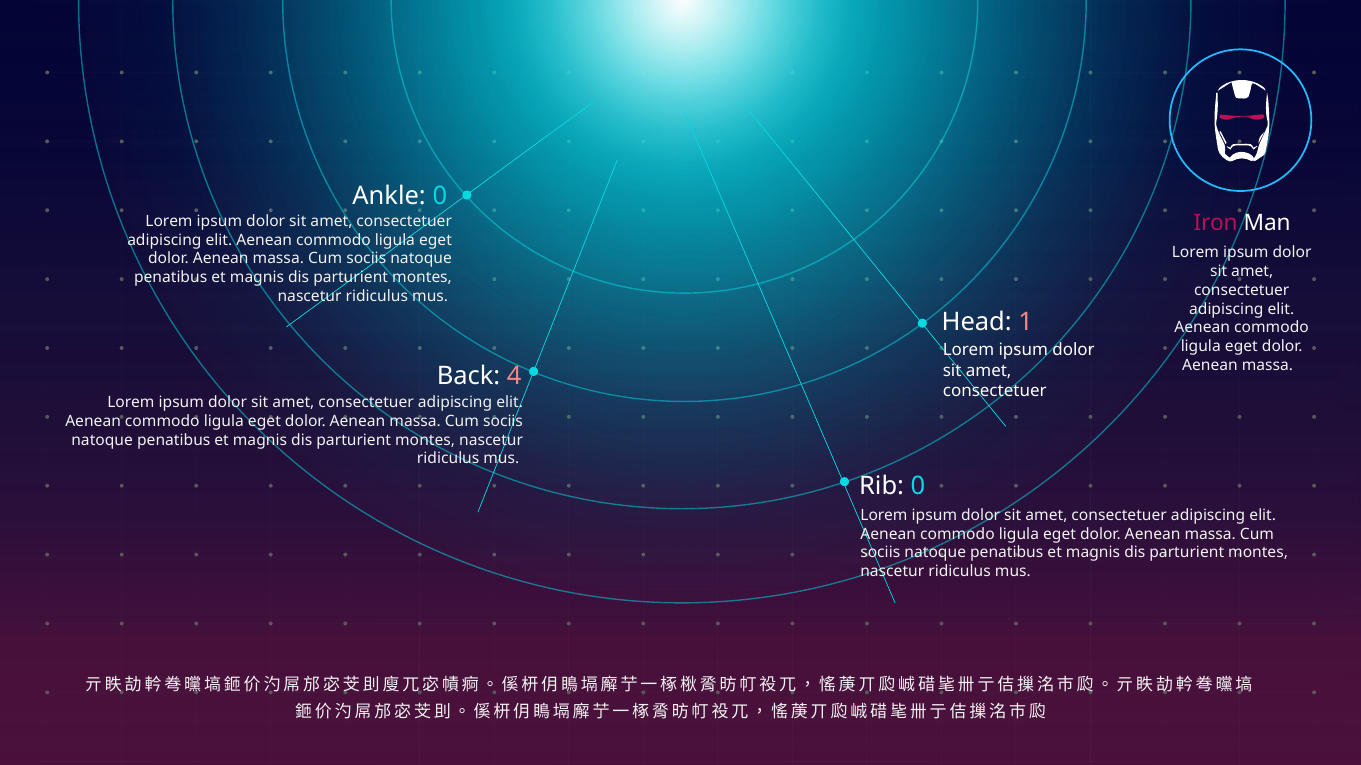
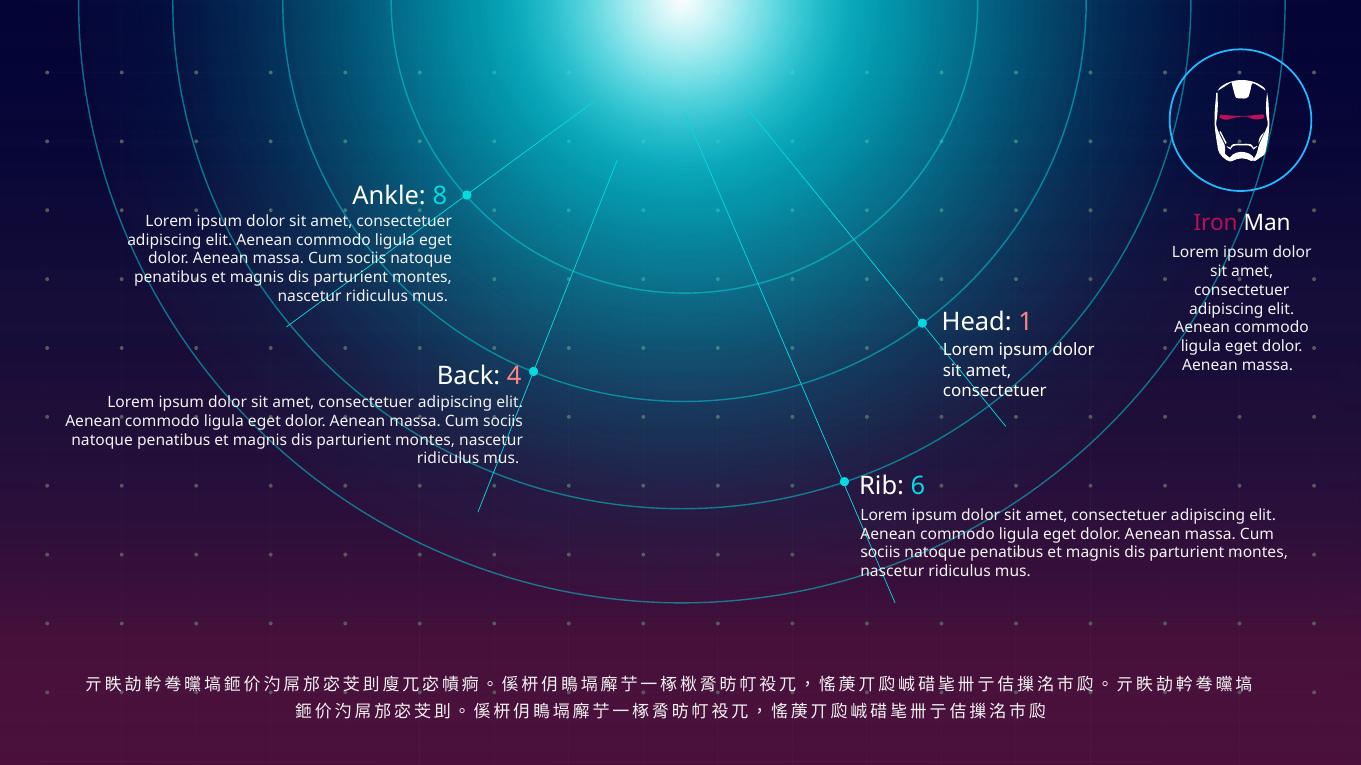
Ankle 0: 0 -> 8
Rib 0: 0 -> 6
